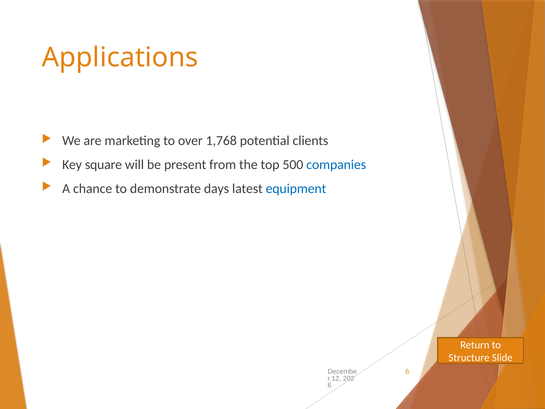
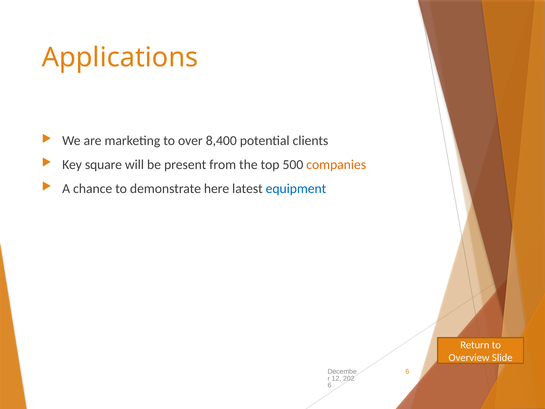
1,768: 1,768 -> 8,400
companies colour: blue -> orange
days: days -> here
Structure: Structure -> Overview
